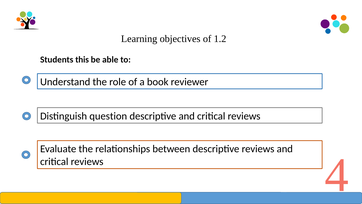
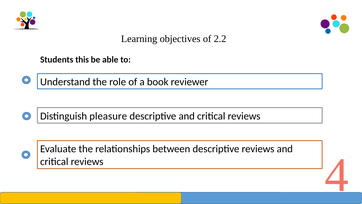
1.2: 1.2 -> 2.2
question: question -> pleasure
